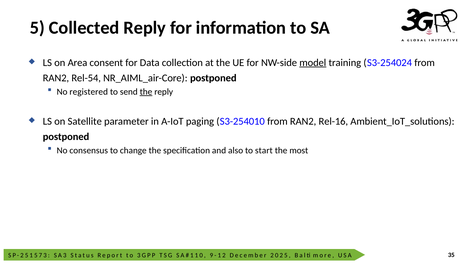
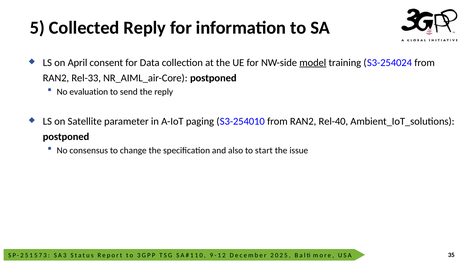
Area: Area -> April
Rel-54: Rel-54 -> Rel-33
registered: registered -> evaluation
the at (146, 92) underline: present -> none
Rel-16: Rel-16 -> Rel-40
most: most -> issue
